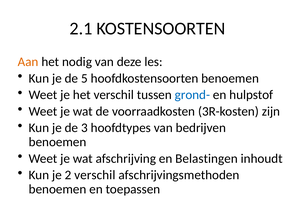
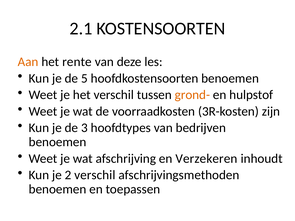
nodig: nodig -> rente
grond- colour: blue -> orange
Belastingen: Belastingen -> Verzekeren
